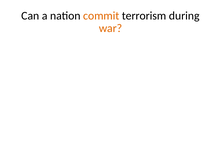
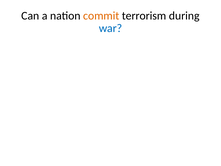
war colour: orange -> blue
